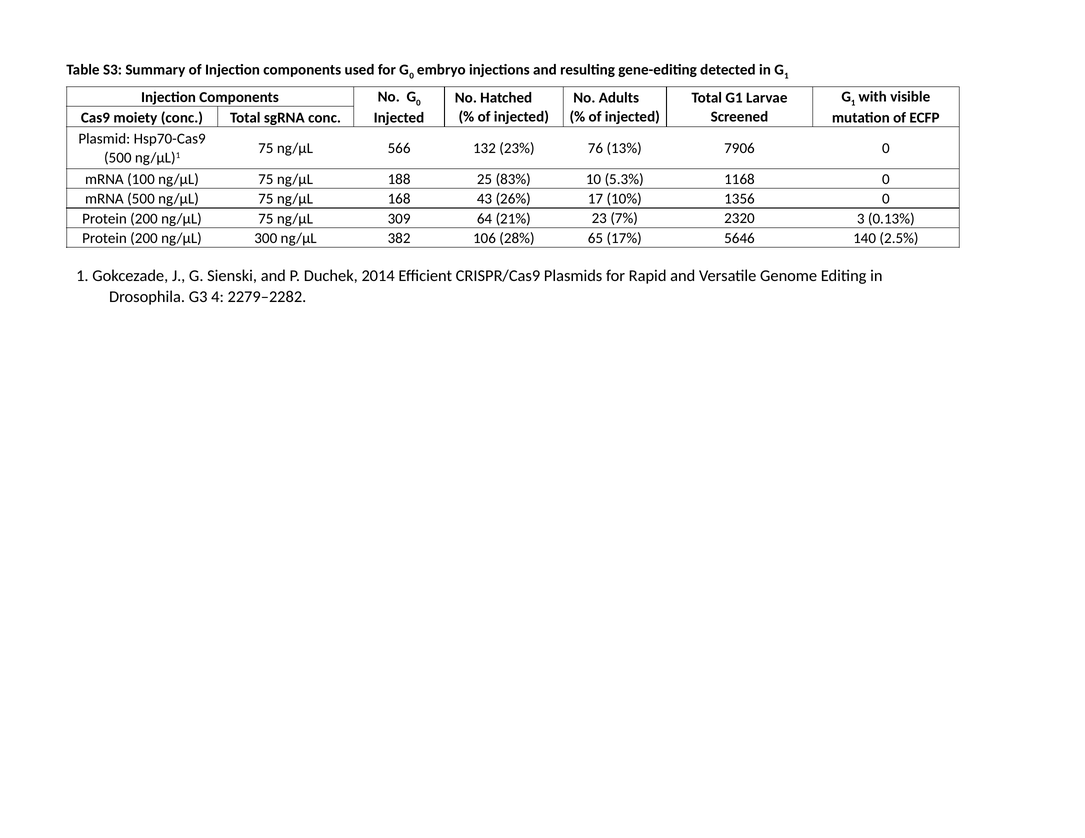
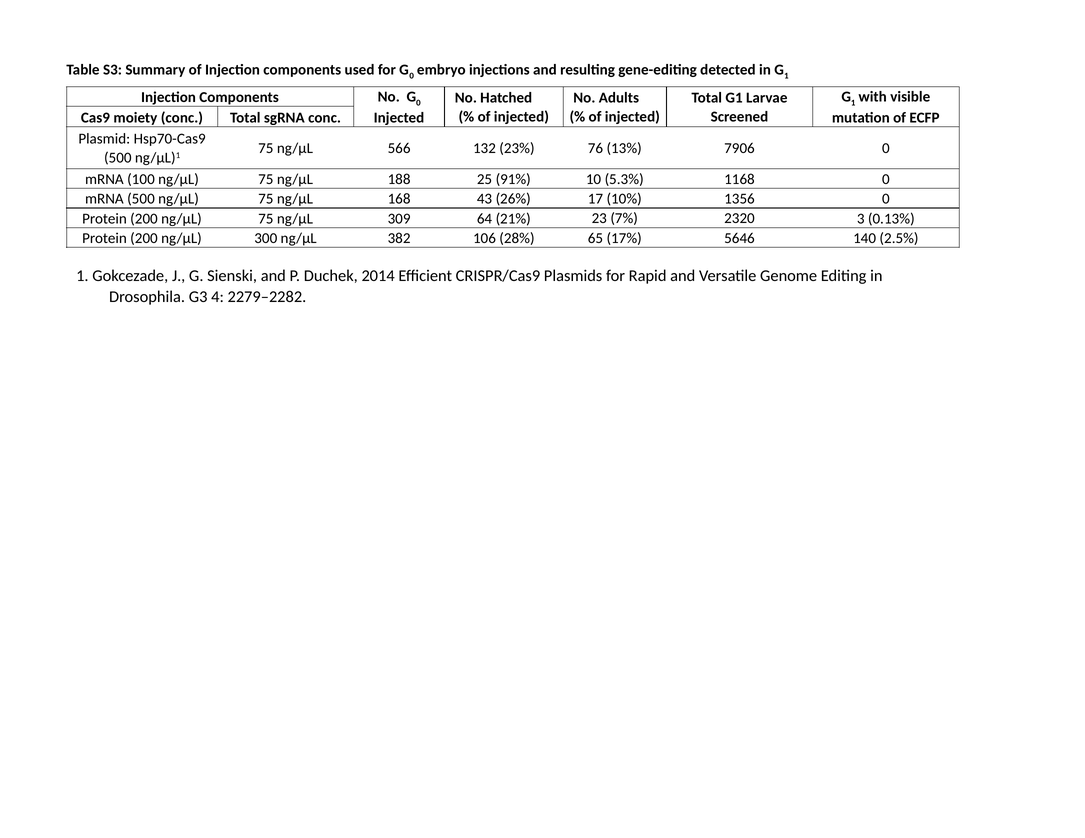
83%: 83% -> 91%
